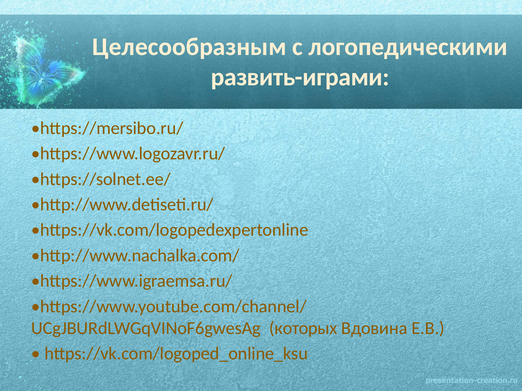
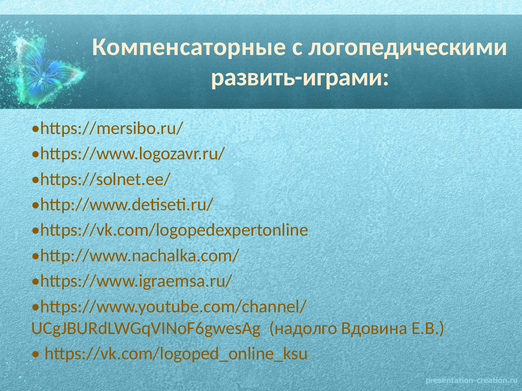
Целесообразным: Целесообразным -> Компенсаторные
которых: которых -> надолго
